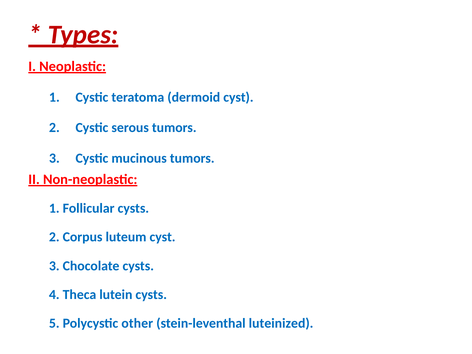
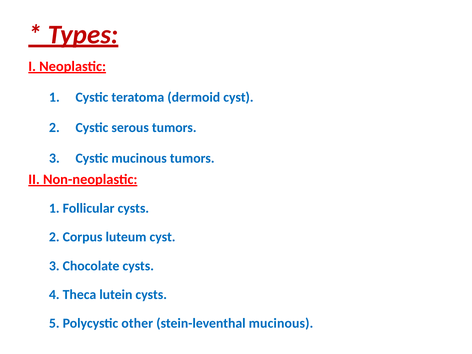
stein-leventhal luteinized: luteinized -> mucinous
